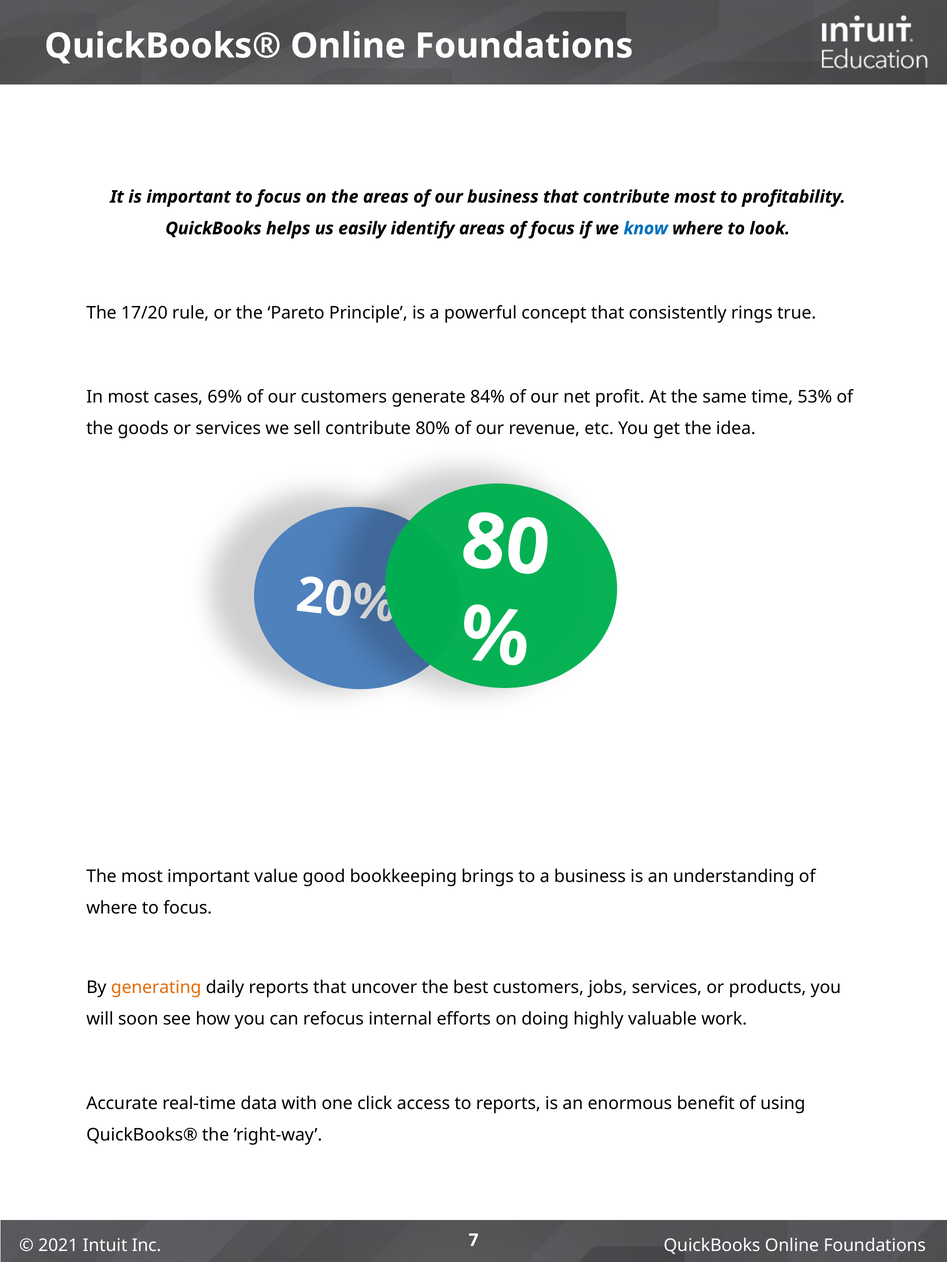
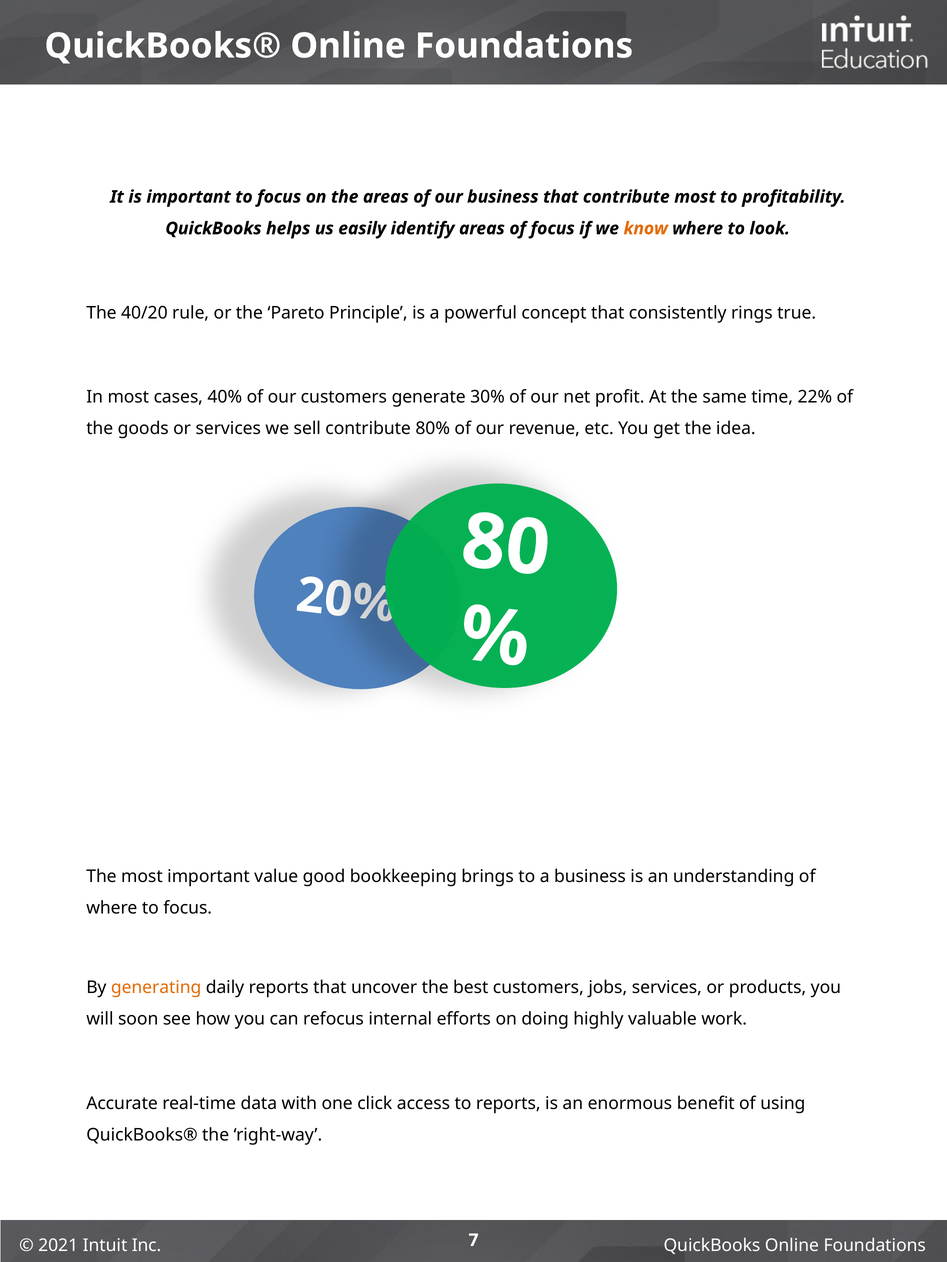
know colour: blue -> orange
17/20: 17/20 -> 40/20
69%: 69% -> 40%
84%: 84% -> 30%
53%: 53% -> 22%
